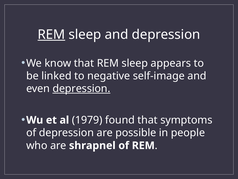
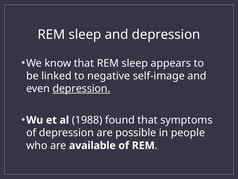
REM at (51, 34) underline: present -> none
1979: 1979 -> 1988
shrapnel: shrapnel -> available
